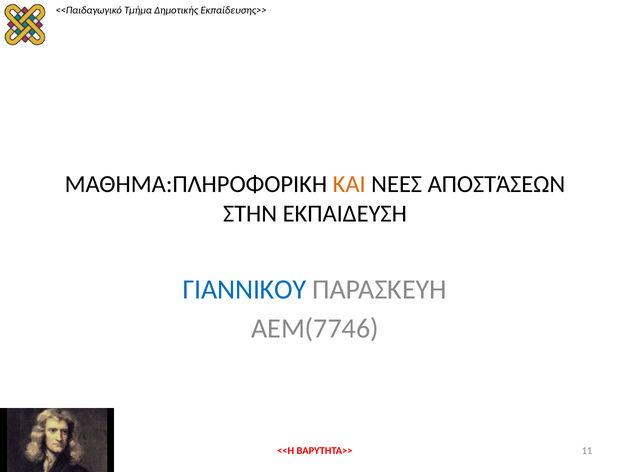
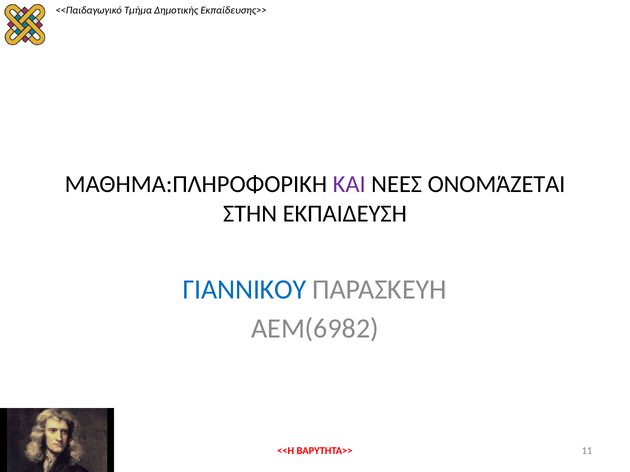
ΚΑΙ colour: orange -> purple
ΑΠΟΣΤΆΣΕΩΝ: ΑΠΟΣΤΆΣΕΩΝ -> ΟΝΟΜΆΖΕΤΑΙ
ΑΕΜ(7746: ΑΕΜ(7746 -> ΑΕΜ(6982
